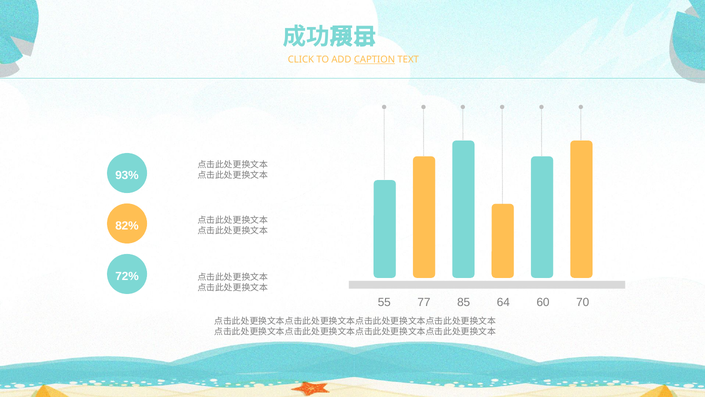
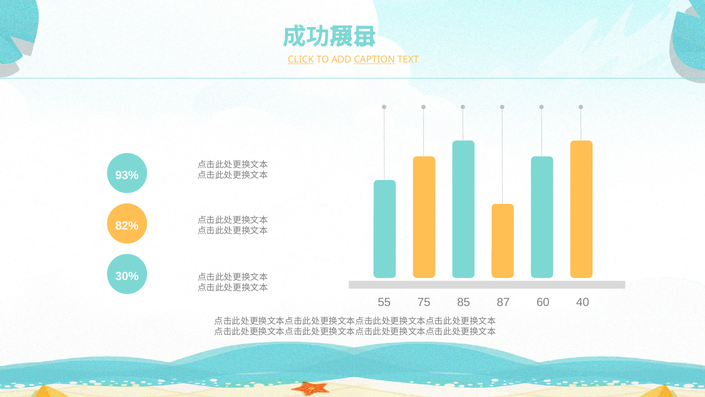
CLICK underline: none -> present
72%: 72% -> 30%
77: 77 -> 75
64: 64 -> 87
70: 70 -> 40
